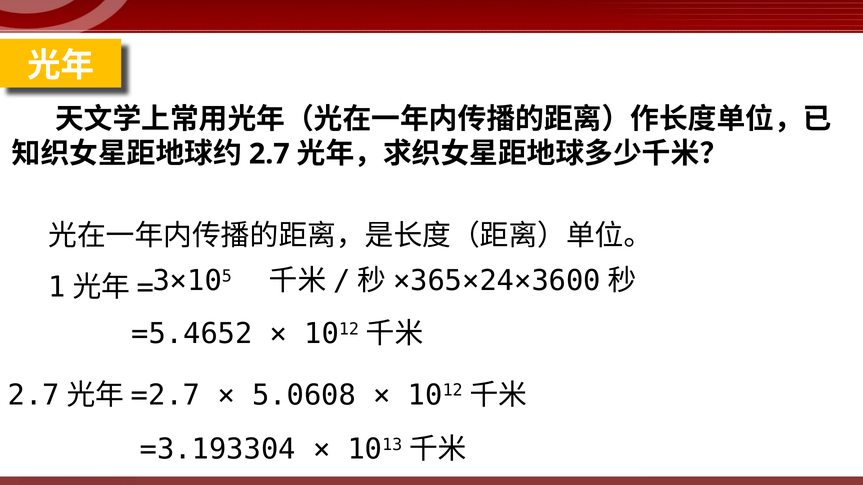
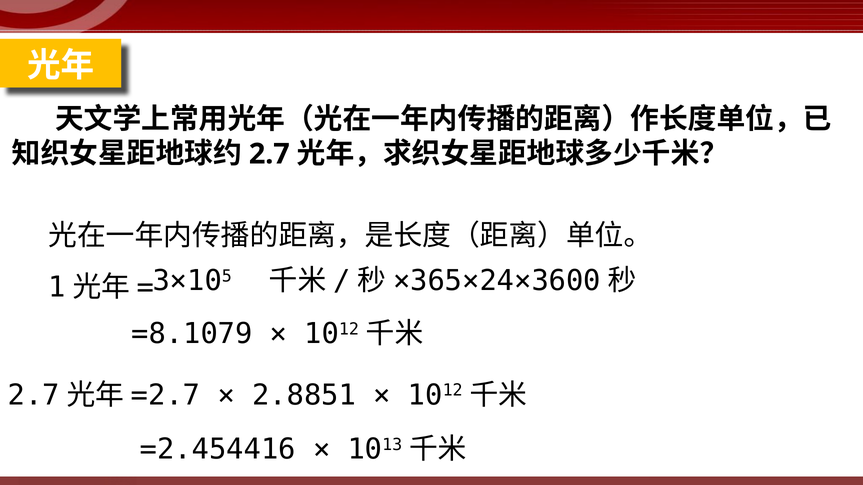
=5.4652: =5.4652 -> =8.1079
5.0608: 5.0608 -> 2.8851
=3.193304: =3.193304 -> =2.454416
